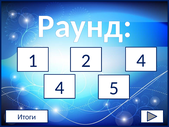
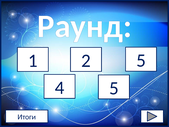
2 4: 4 -> 5
